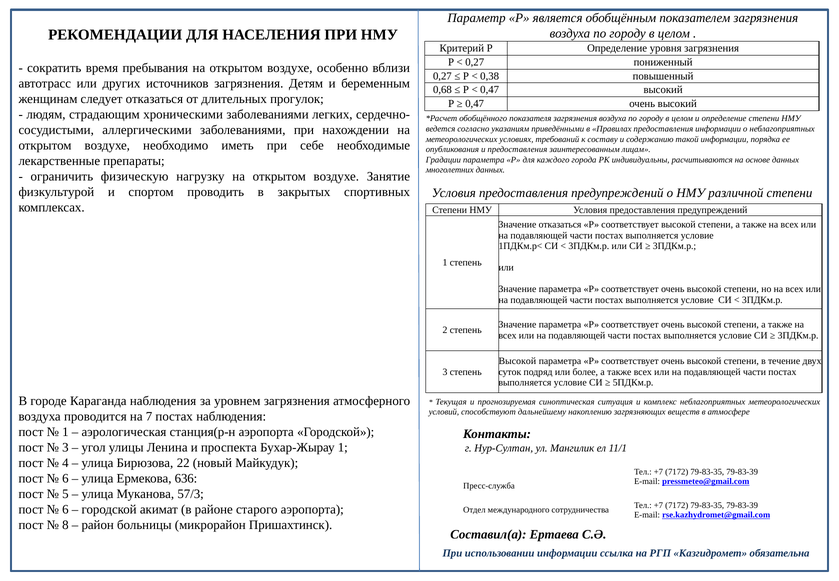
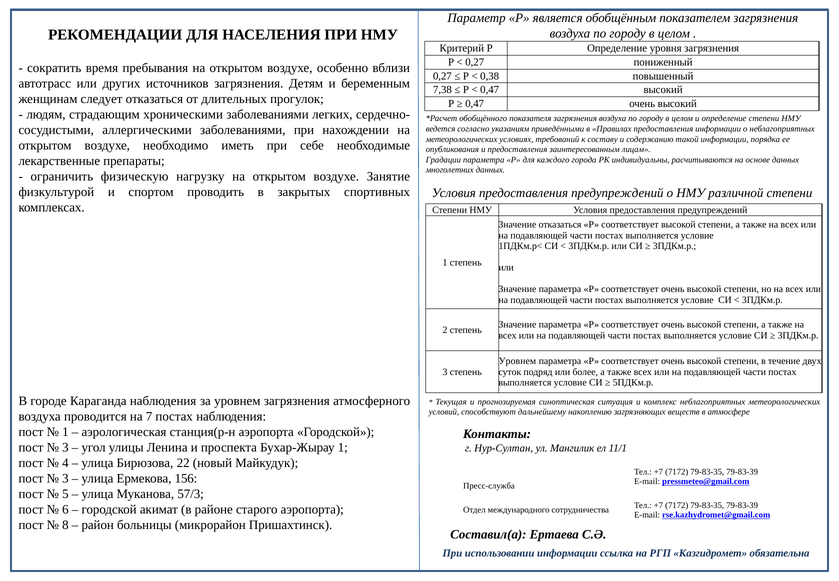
0,68: 0,68 -> 7,38
Высокой at (517, 361): Высокой -> Уровнем
6 at (65, 478): 6 -> 3
636: 636 -> 156
